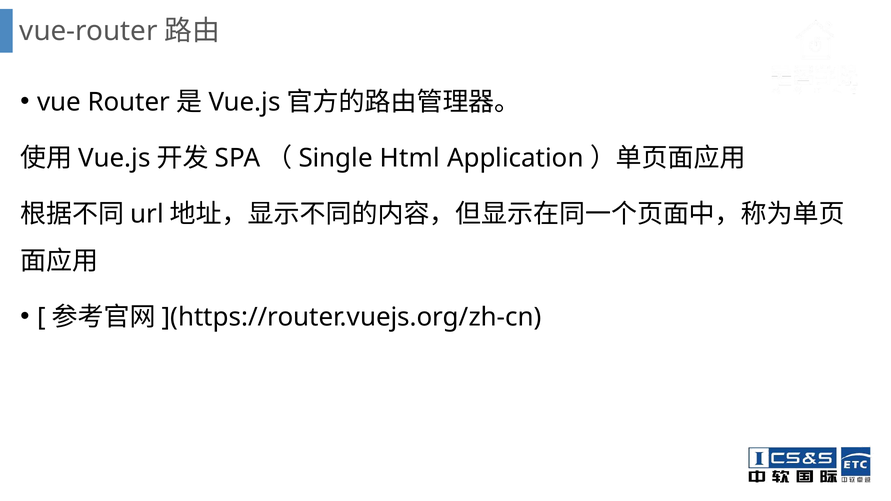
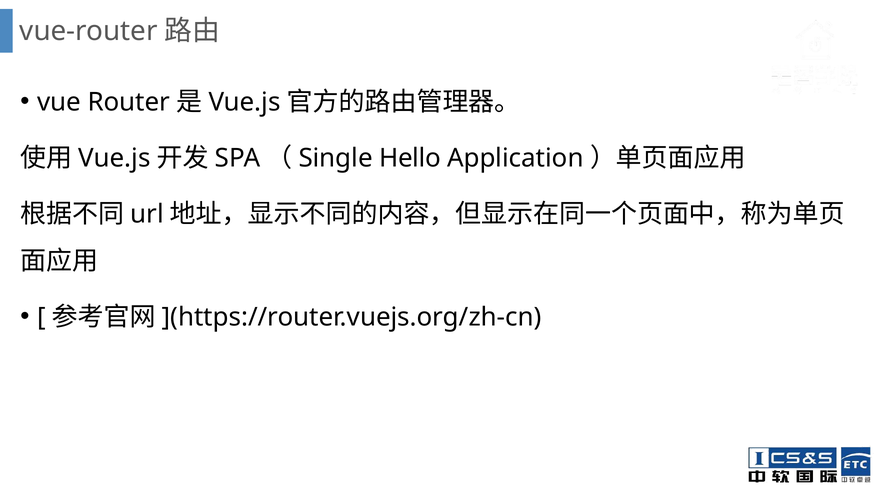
Html: Html -> Hello
